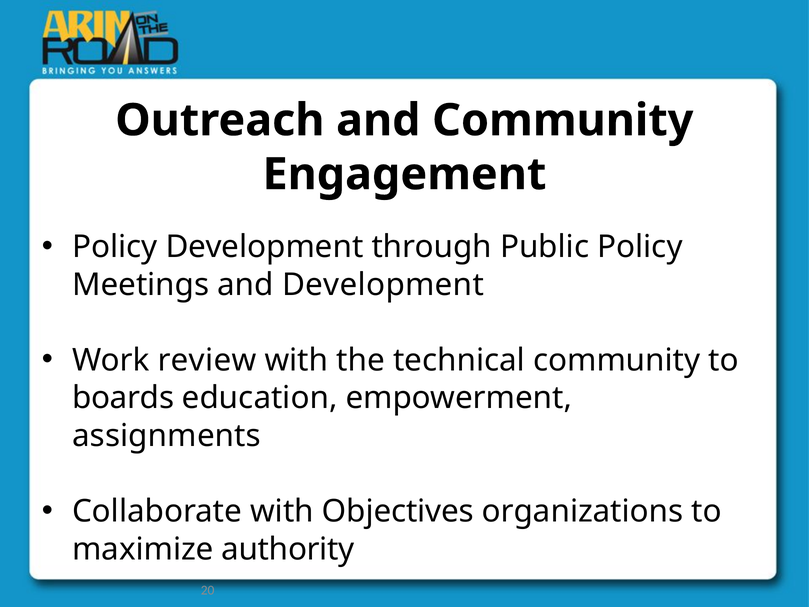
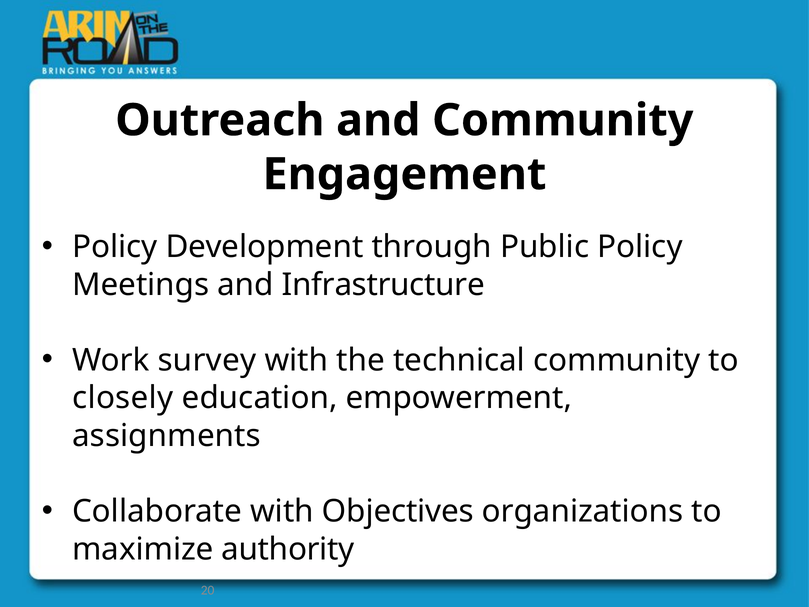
and Development: Development -> Infrastructure
review: review -> survey
boards: boards -> closely
